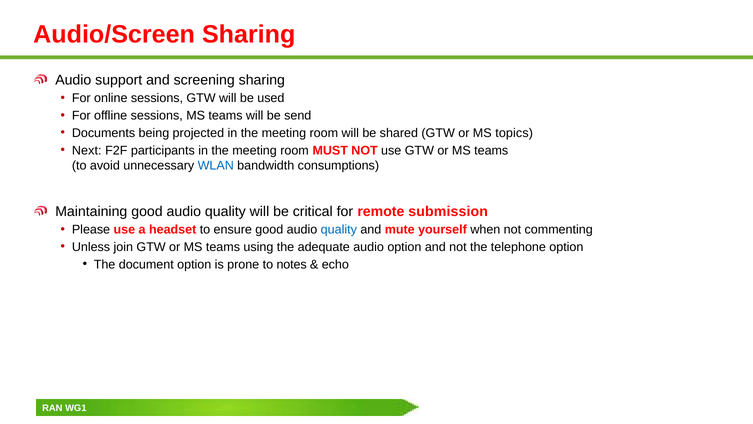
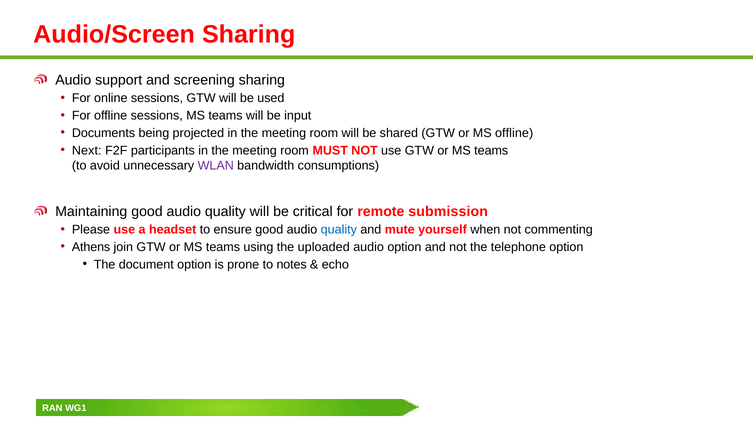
send: send -> input
MS topics: topics -> offline
WLAN colour: blue -> purple
Unless: Unless -> Athens
adequate: adequate -> uploaded
